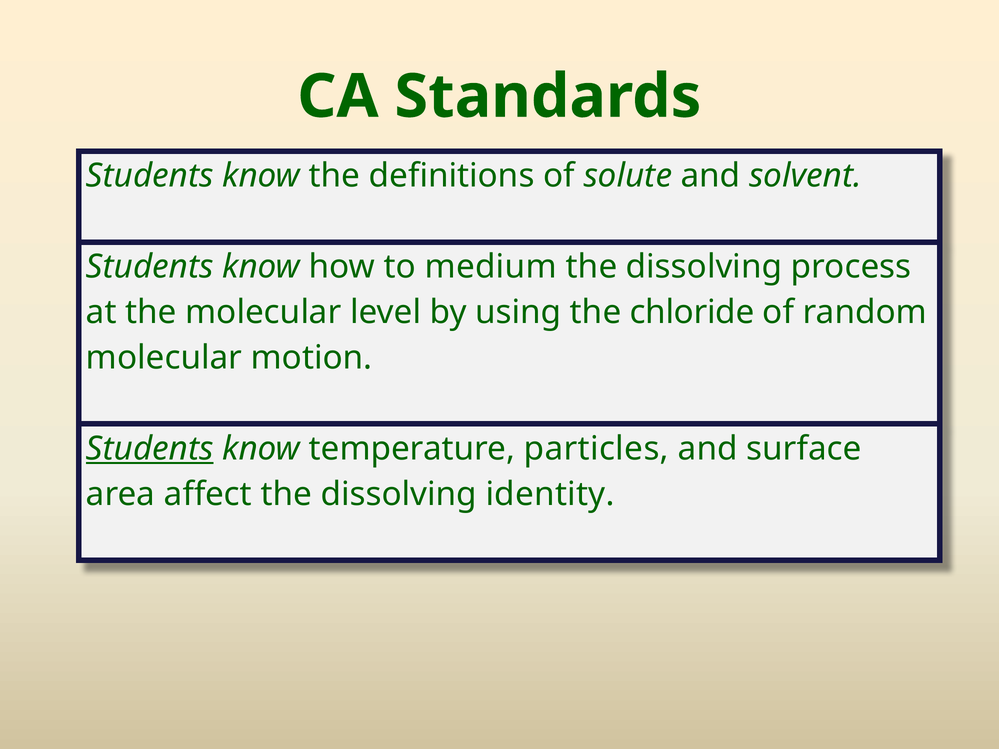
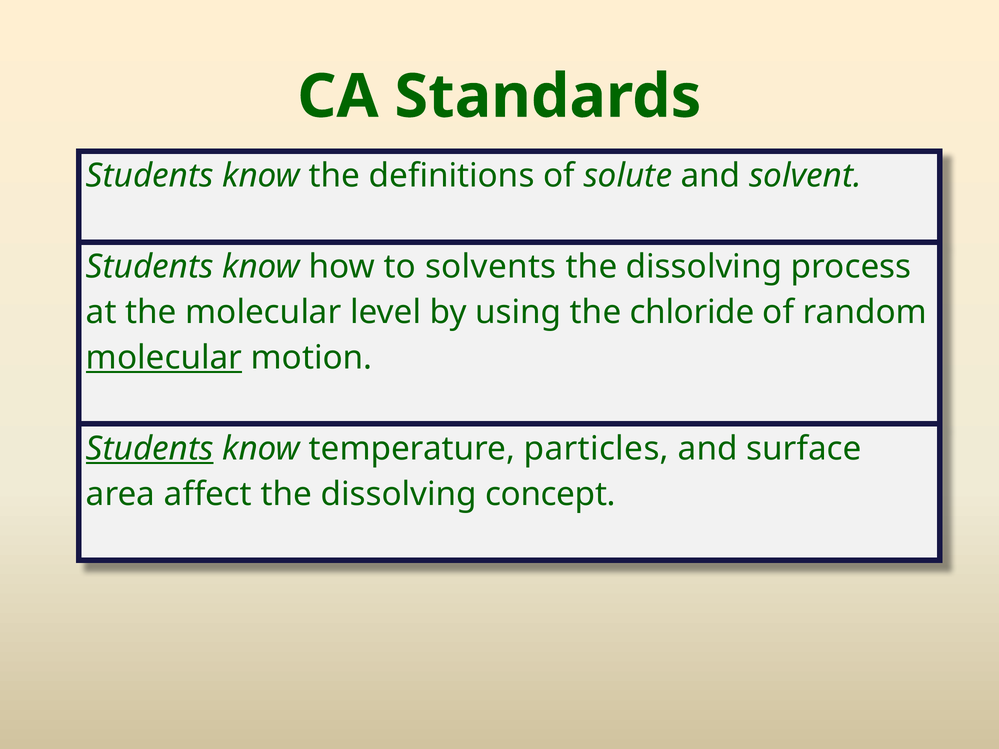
medium: medium -> solvents
molecular at (164, 358) underline: none -> present
identity: identity -> concept
